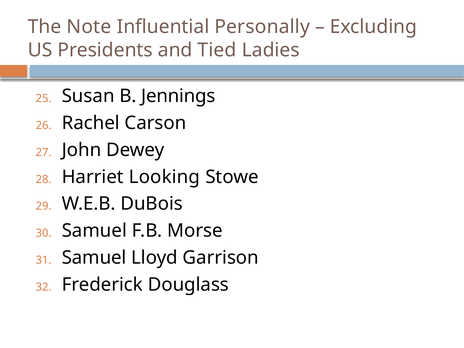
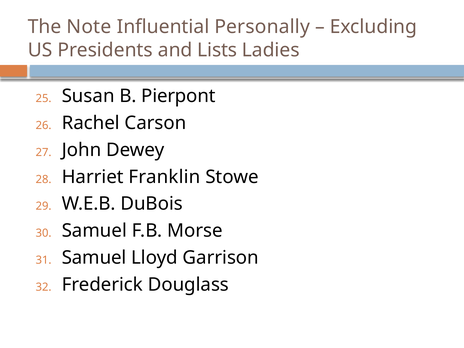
Tied: Tied -> Lists
Jennings: Jennings -> Pierpont
Looking: Looking -> Franklin
